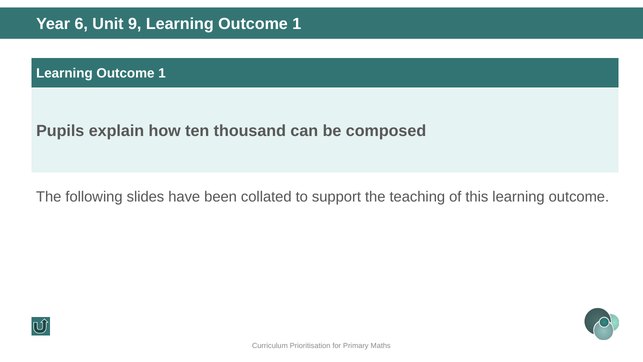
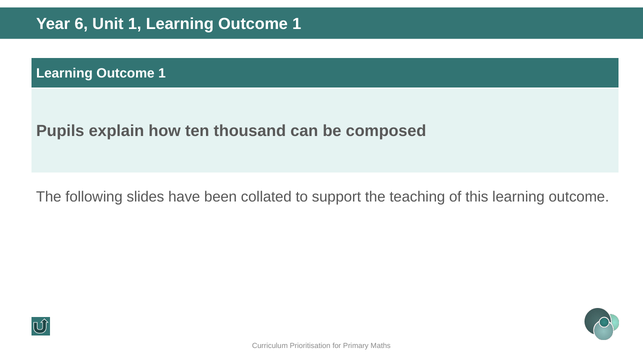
Unit 9: 9 -> 1
